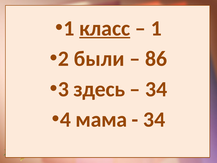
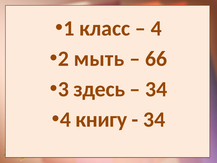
класс underline: present -> none
1 at (156, 28): 1 -> 4
были: были -> мыть
86: 86 -> 66
мама: мама -> книгу
